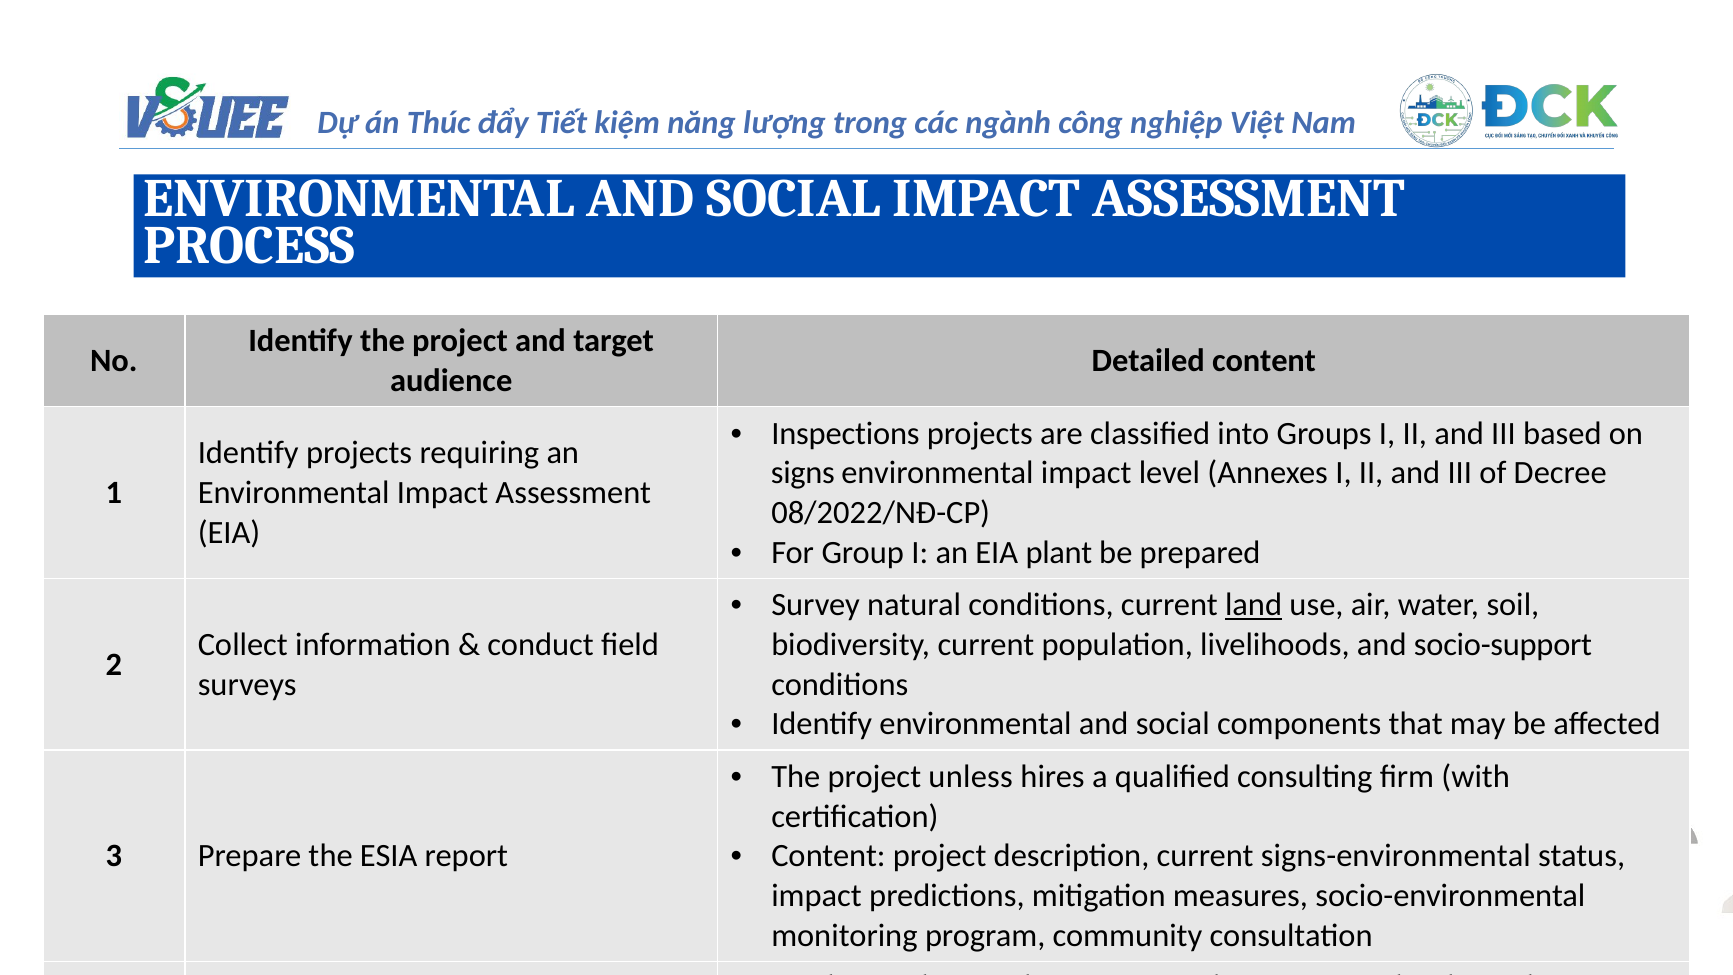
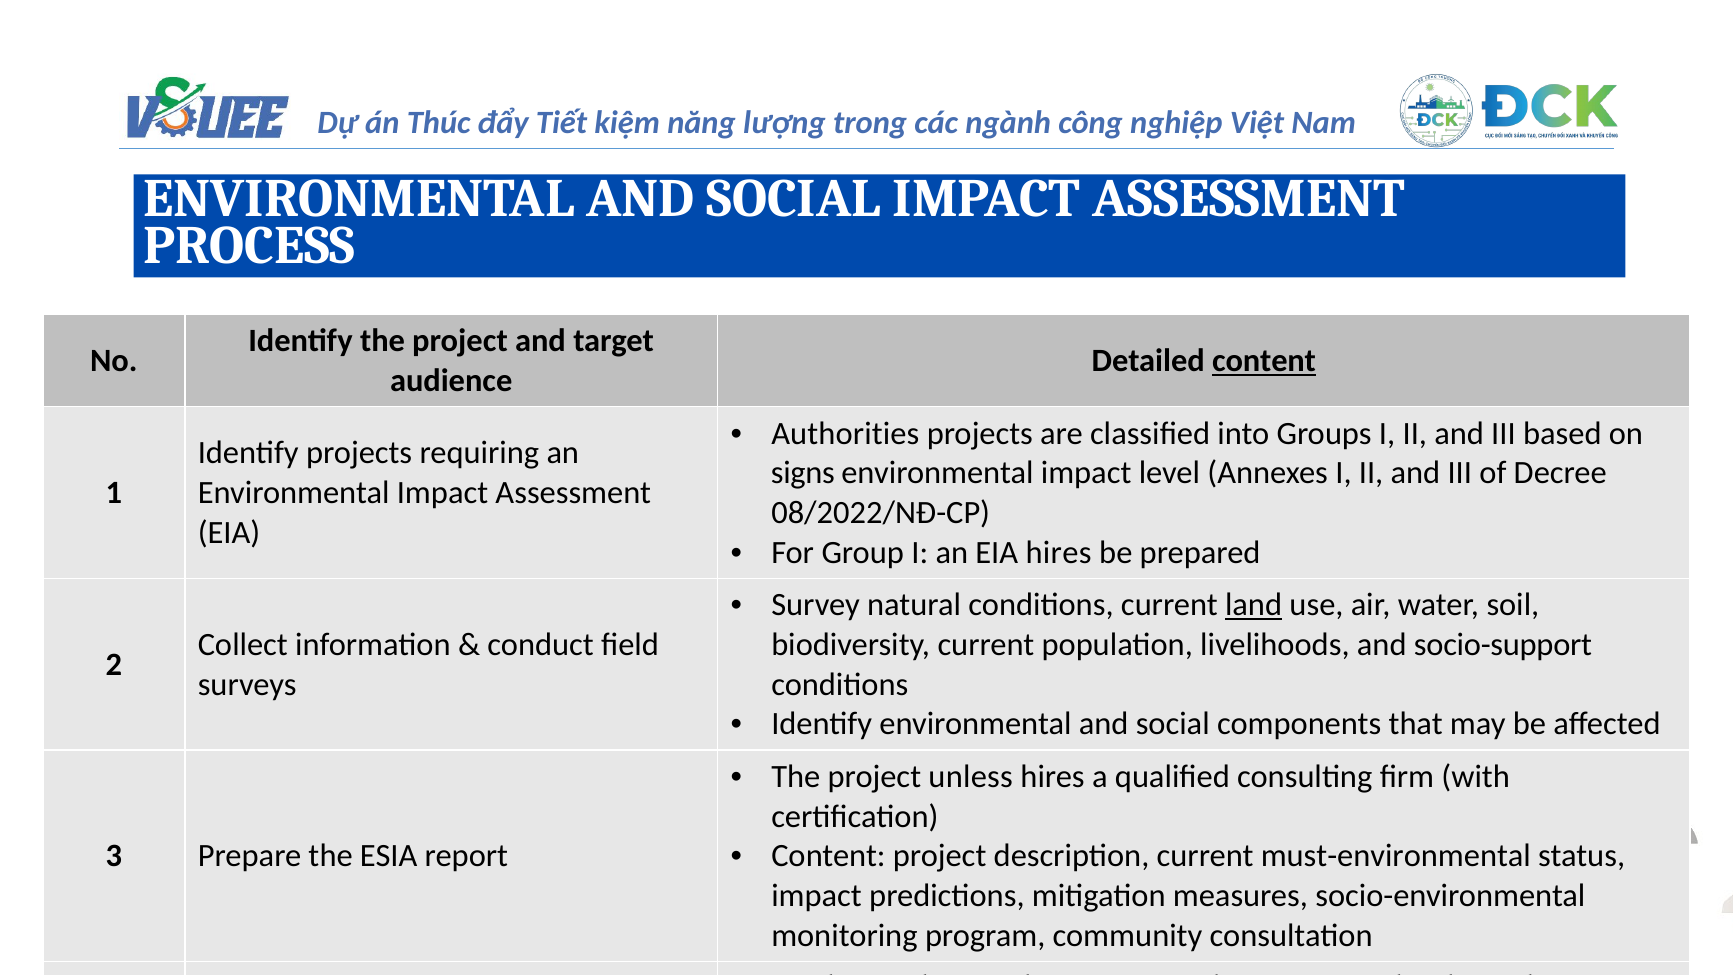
content at (1264, 361) underline: none -> present
Inspections: Inspections -> Authorities
EIA plant: plant -> hires
signs-environmental: signs-environmental -> must-environmental
